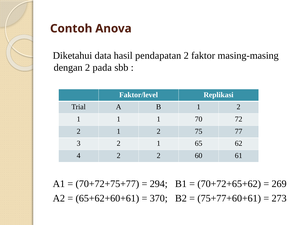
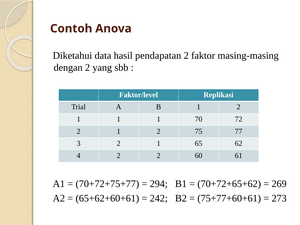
pada: pada -> yang
370: 370 -> 242
